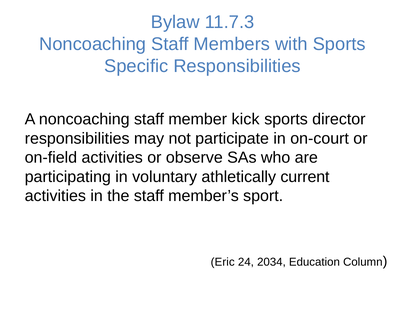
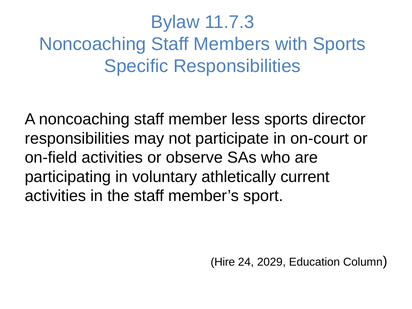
kick: kick -> less
Eric: Eric -> Hire
2034: 2034 -> 2029
